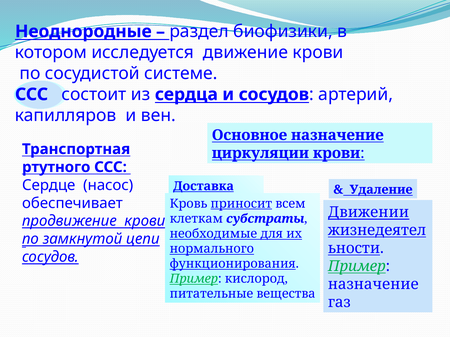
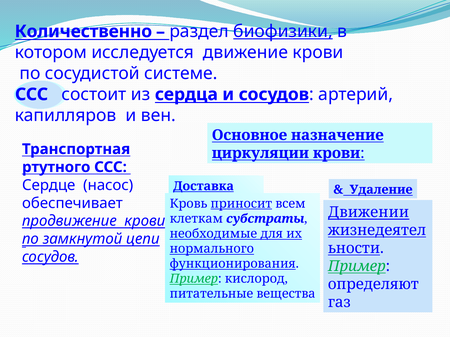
Неоднородные: Неоднородные -> Количественно
биофизики underline: none -> present
назначение at (373, 285): назначение -> определяют
